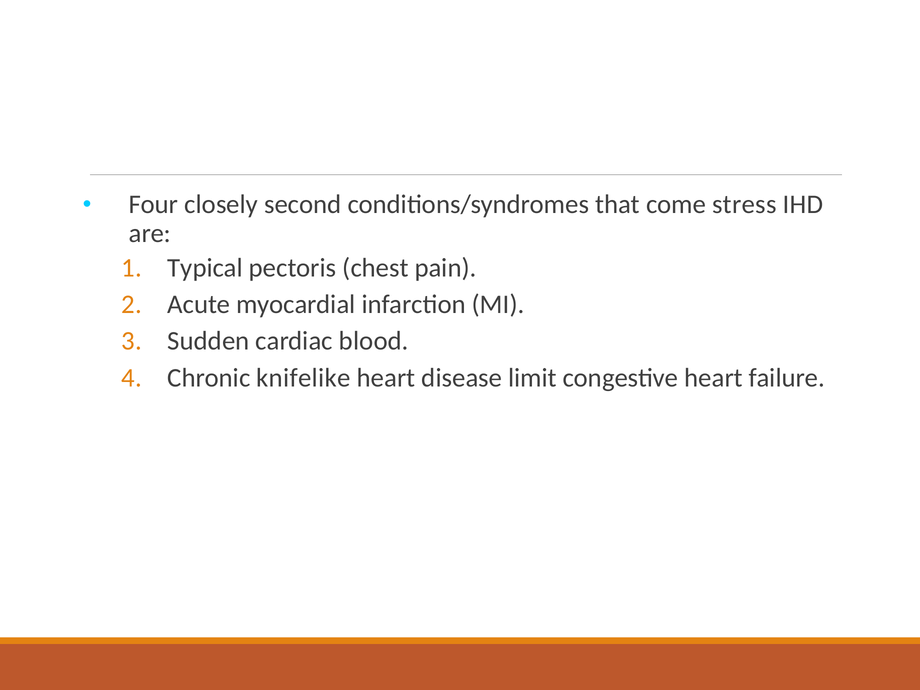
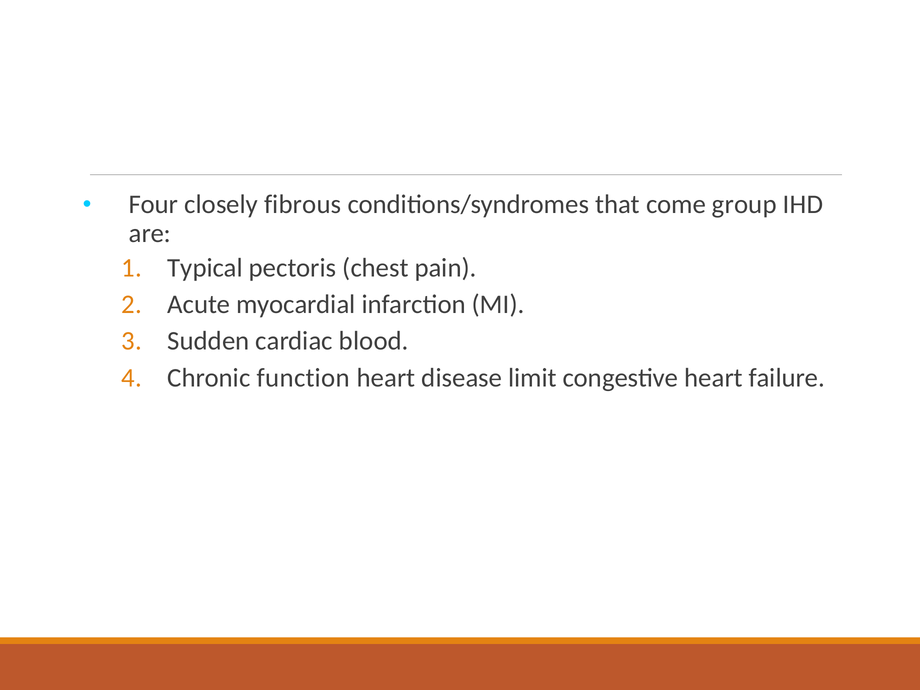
second: second -> fibrous
stress: stress -> group
knifelike: knifelike -> function
